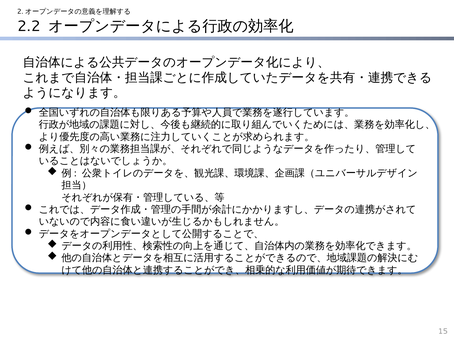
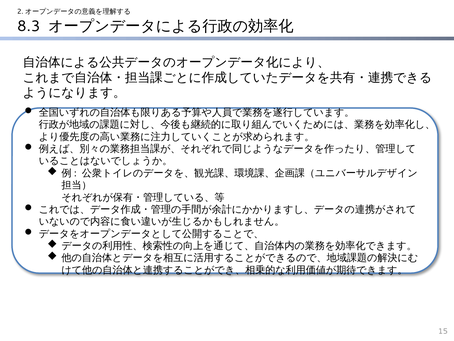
2.2: 2.2 -> 8.3
